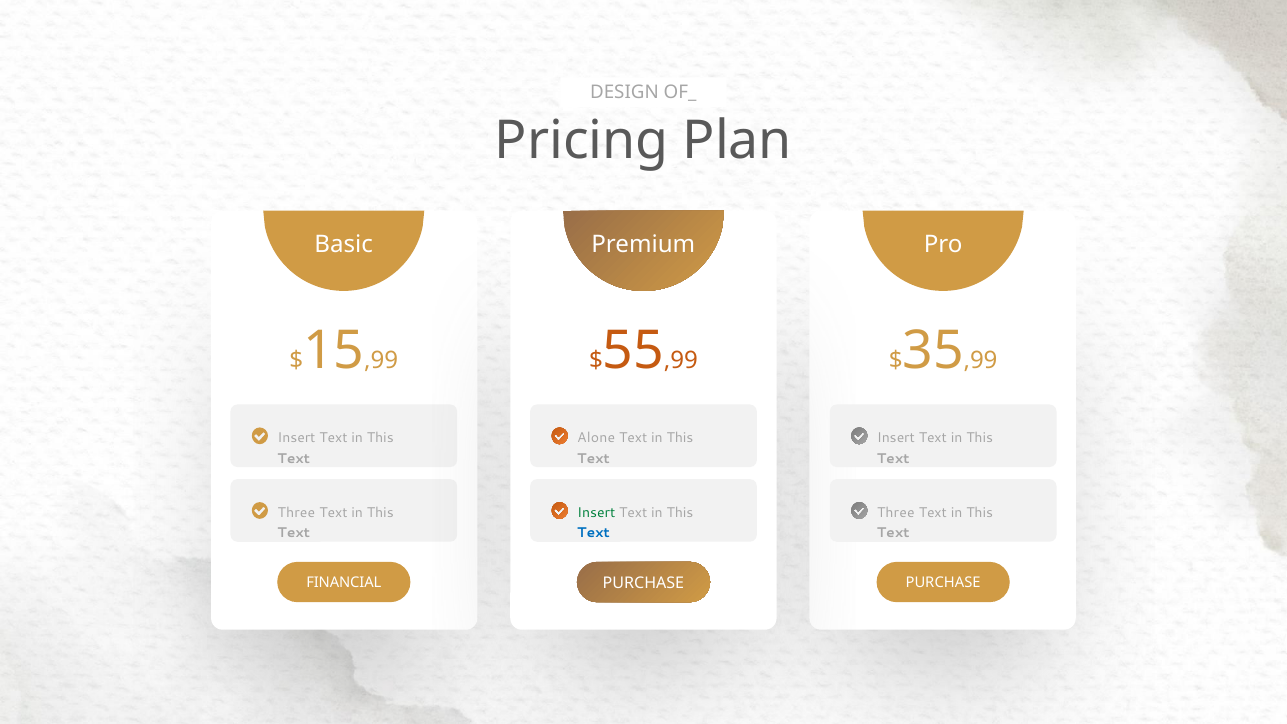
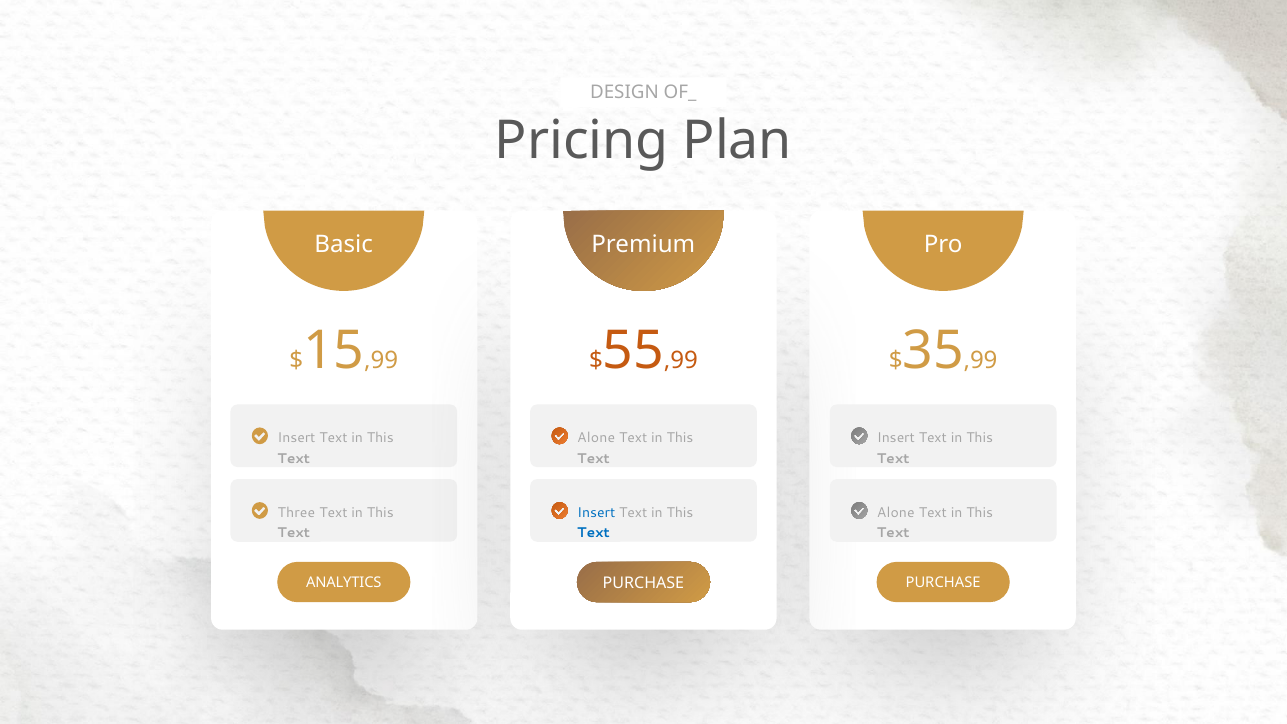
Insert at (596, 513) colour: green -> blue
Three at (896, 513): Three -> Alone
FINANCIAL: FINANCIAL -> ANALYTICS
